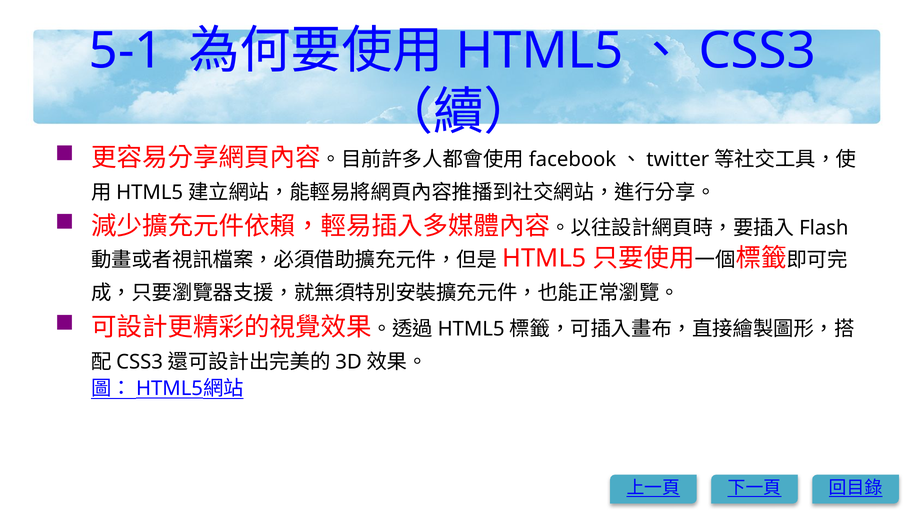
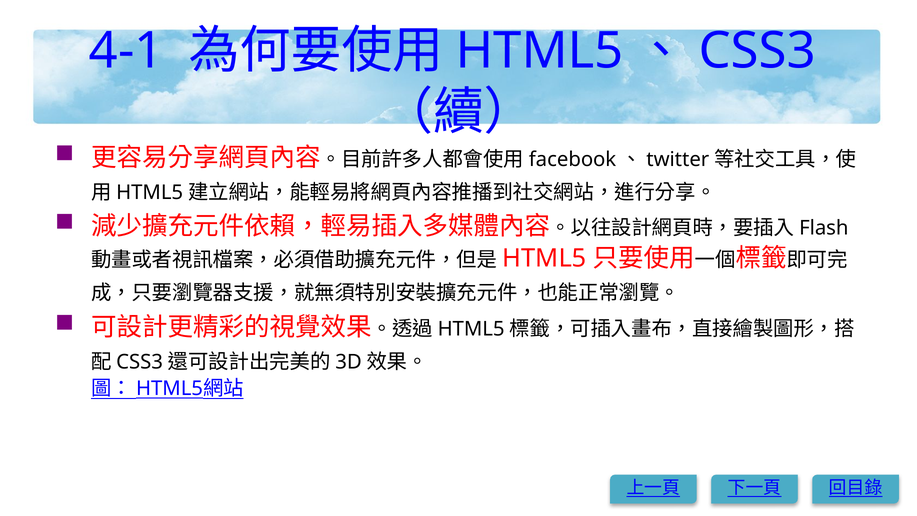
5-1: 5-1 -> 4-1
